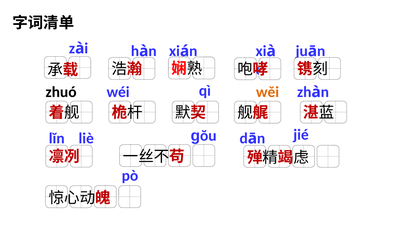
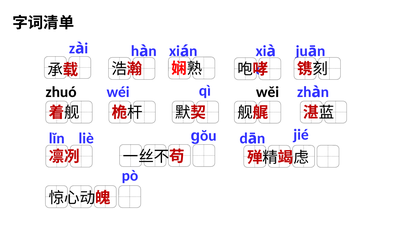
wěi colour: orange -> black
